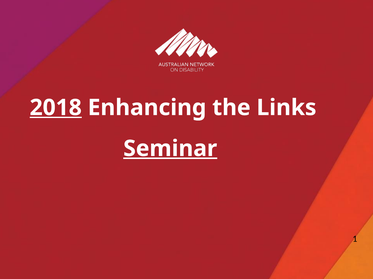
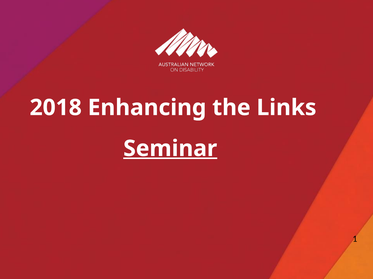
2018 underline: present -> none
